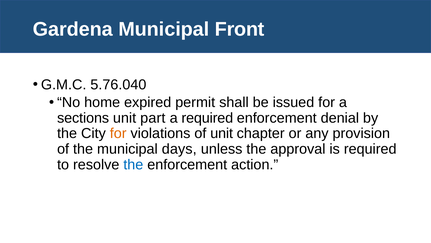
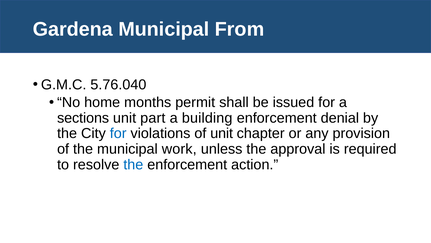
Front: Front -> From
expired: expired -> months
a required: required -> building
for at (118, 133) colour: orange -> blue
days: days -> work
